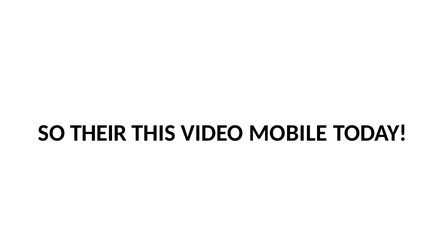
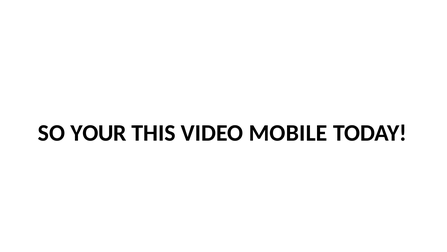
THEIR: THEIR -> YOUR
